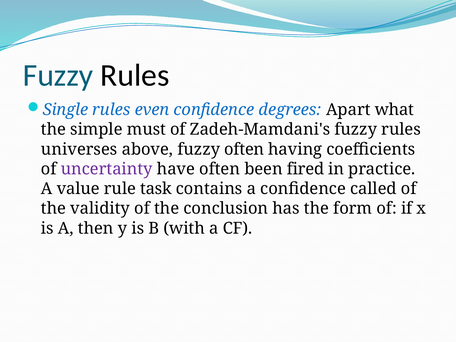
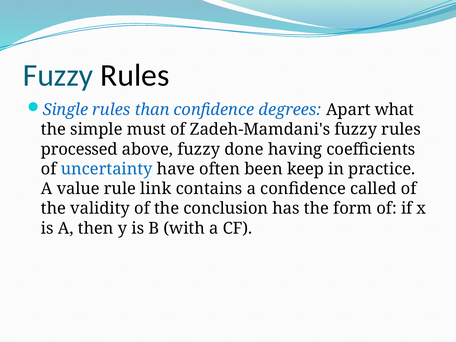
even: even -> than
universes: universes -> processed
fuzzy often: often -> done
uncertainty colour: purple -> blue
fired: fired -> keep
task: task -> link
